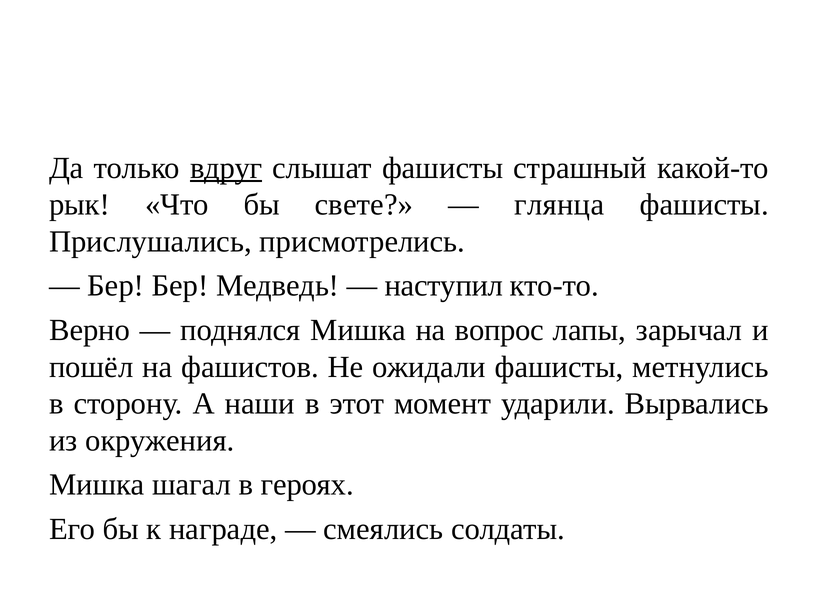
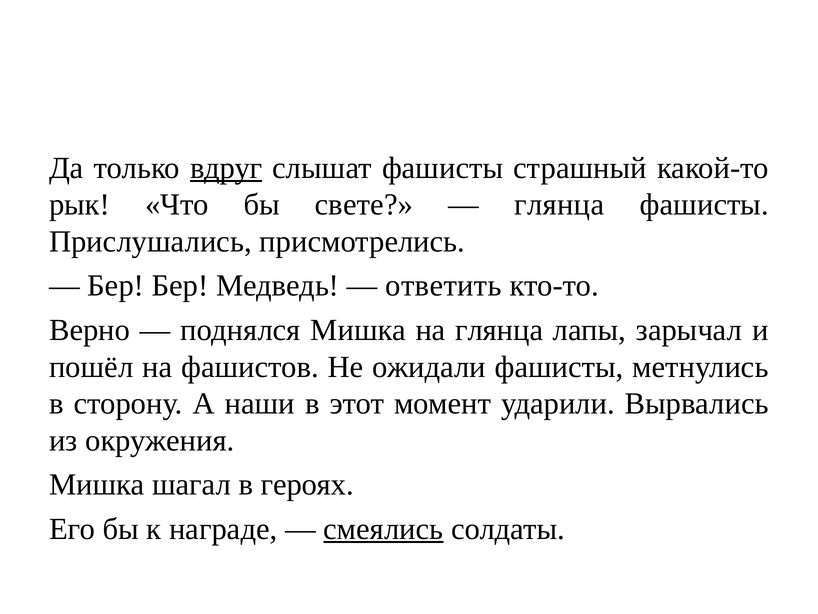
наступил: наступил -> ответить
на вопрос: вопрос -> глянца
смеялись underline: none -> present
